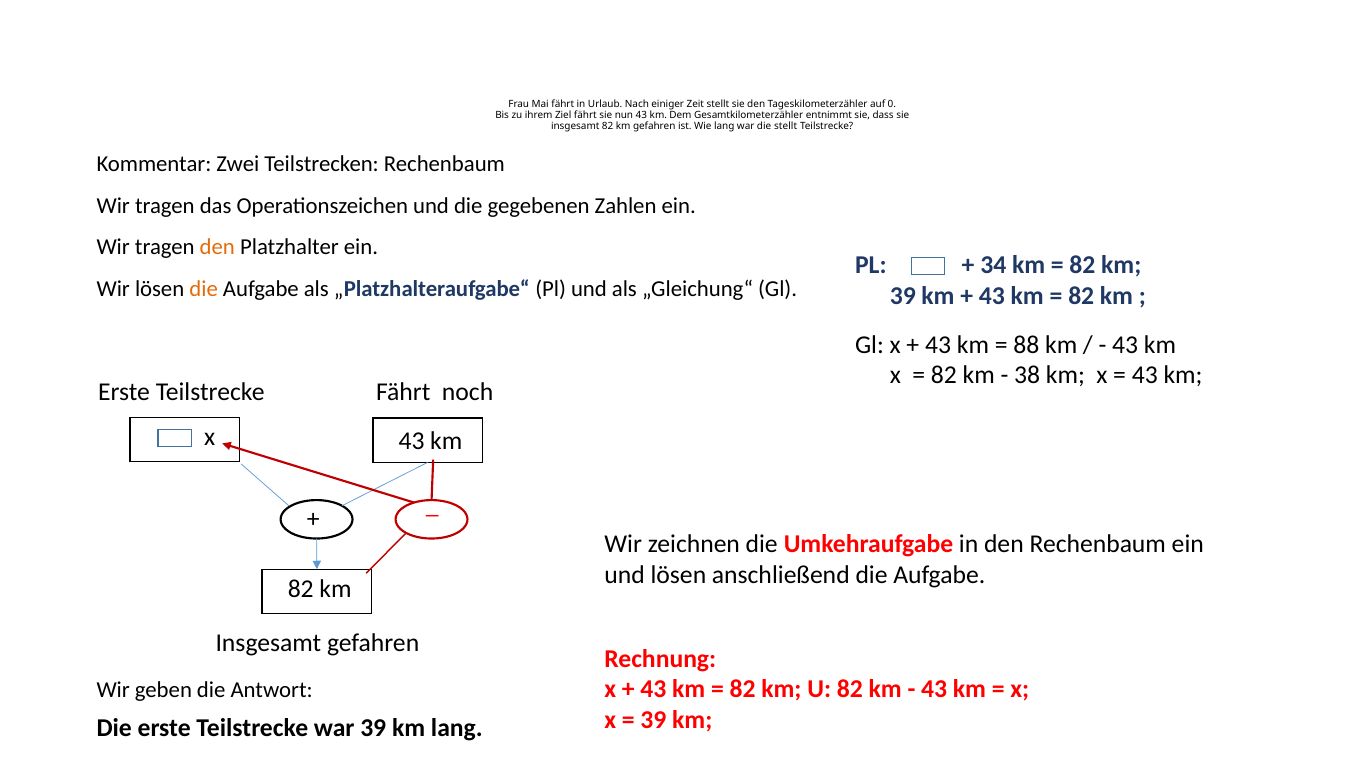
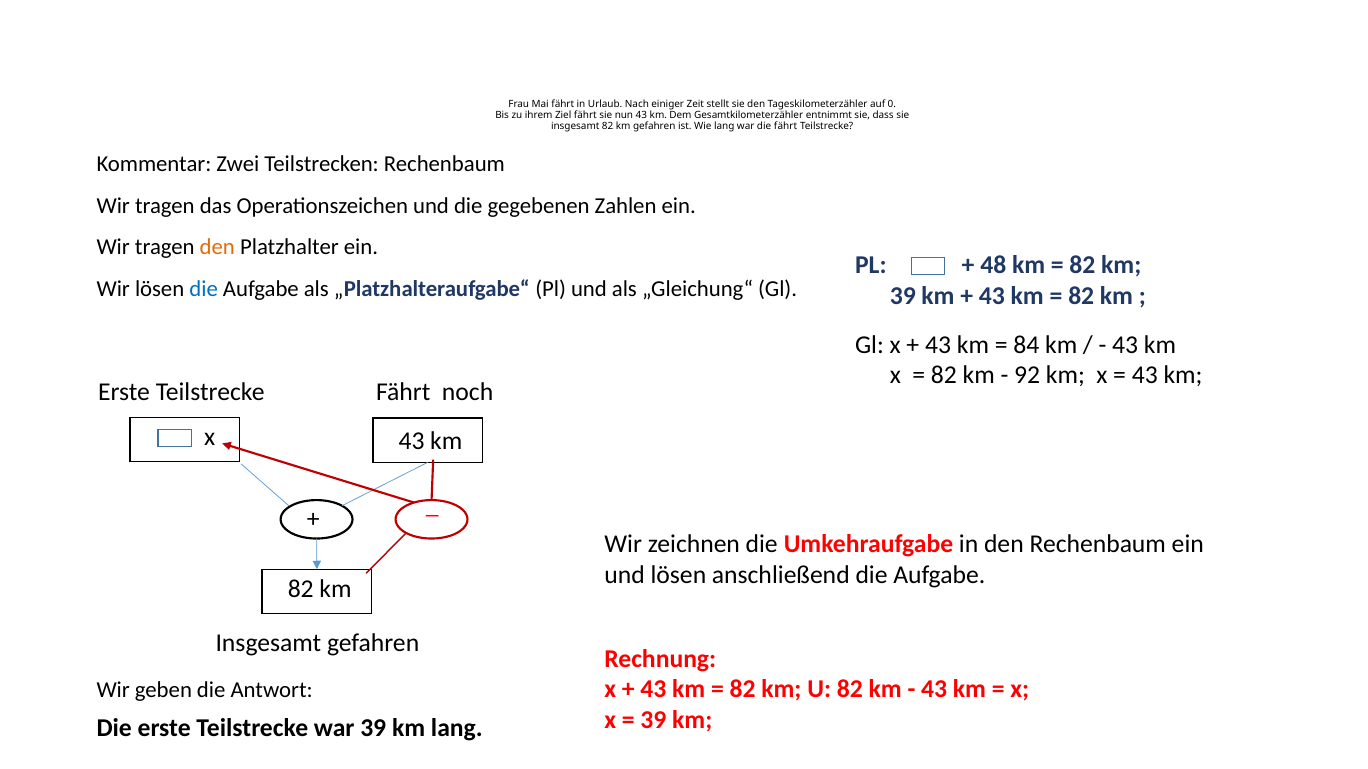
die stellt: stellt -> fährt
34: 34 -> 48
die at (204, 289) colour: orange -> blue
88: 88 -> 84
38: 38 -> 92
